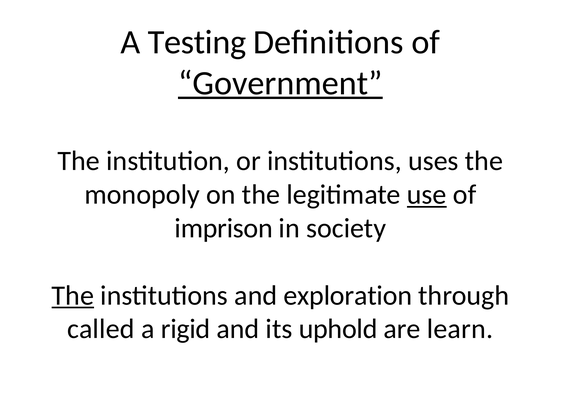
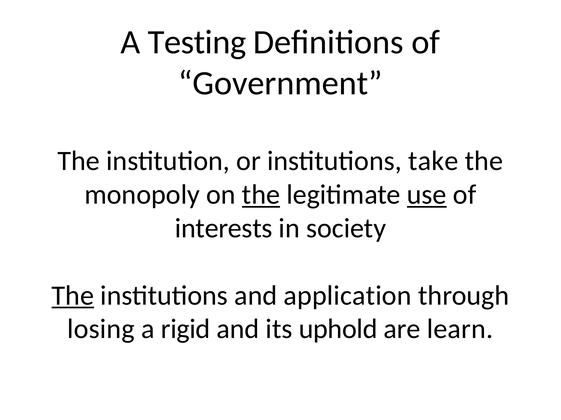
Government underline: present -> none
uses: uses -> take
the at (261, 195) underline: none -> present
imprison: imprison -> interests
exploration: exploration -> application
called: called -> losing
